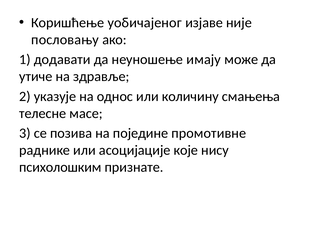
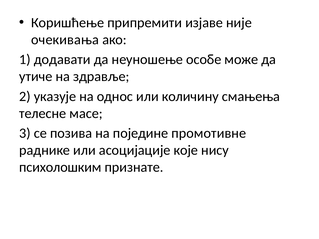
уобичајеног: уобичајеног -> припремити
пословању: пословању -> очекивања
имају: имају -> особе
